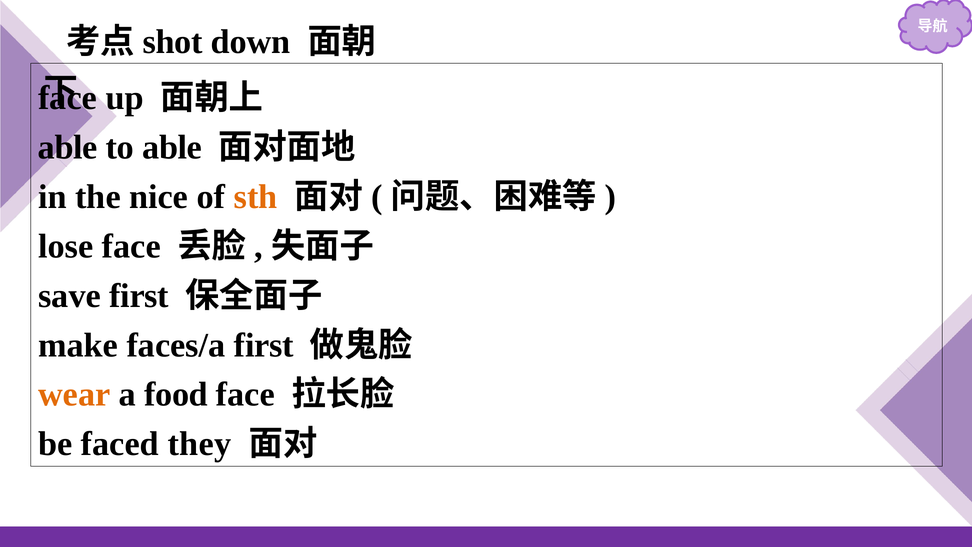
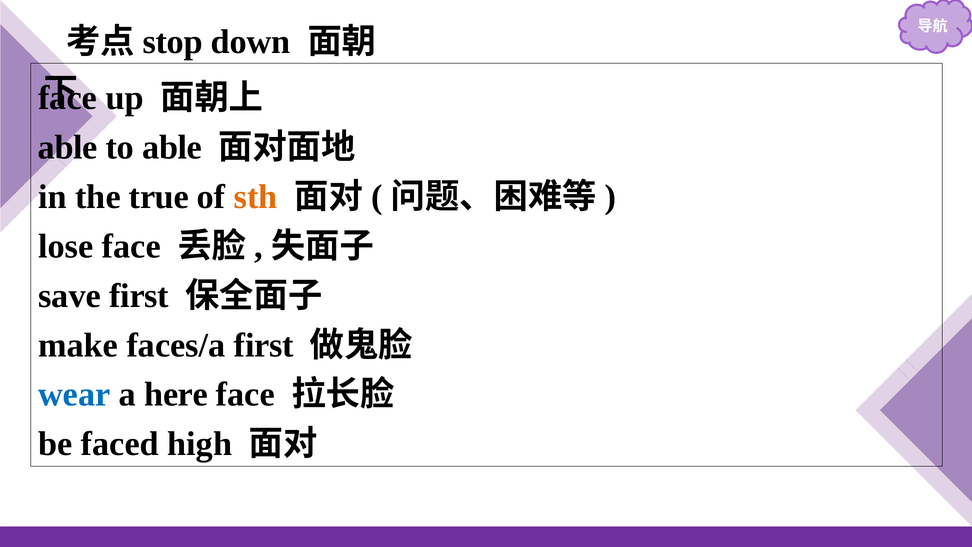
shot: shot -> stop
nice: nice -> true
wear colour: orange -> blue
food: food -> here
they: they -> high
